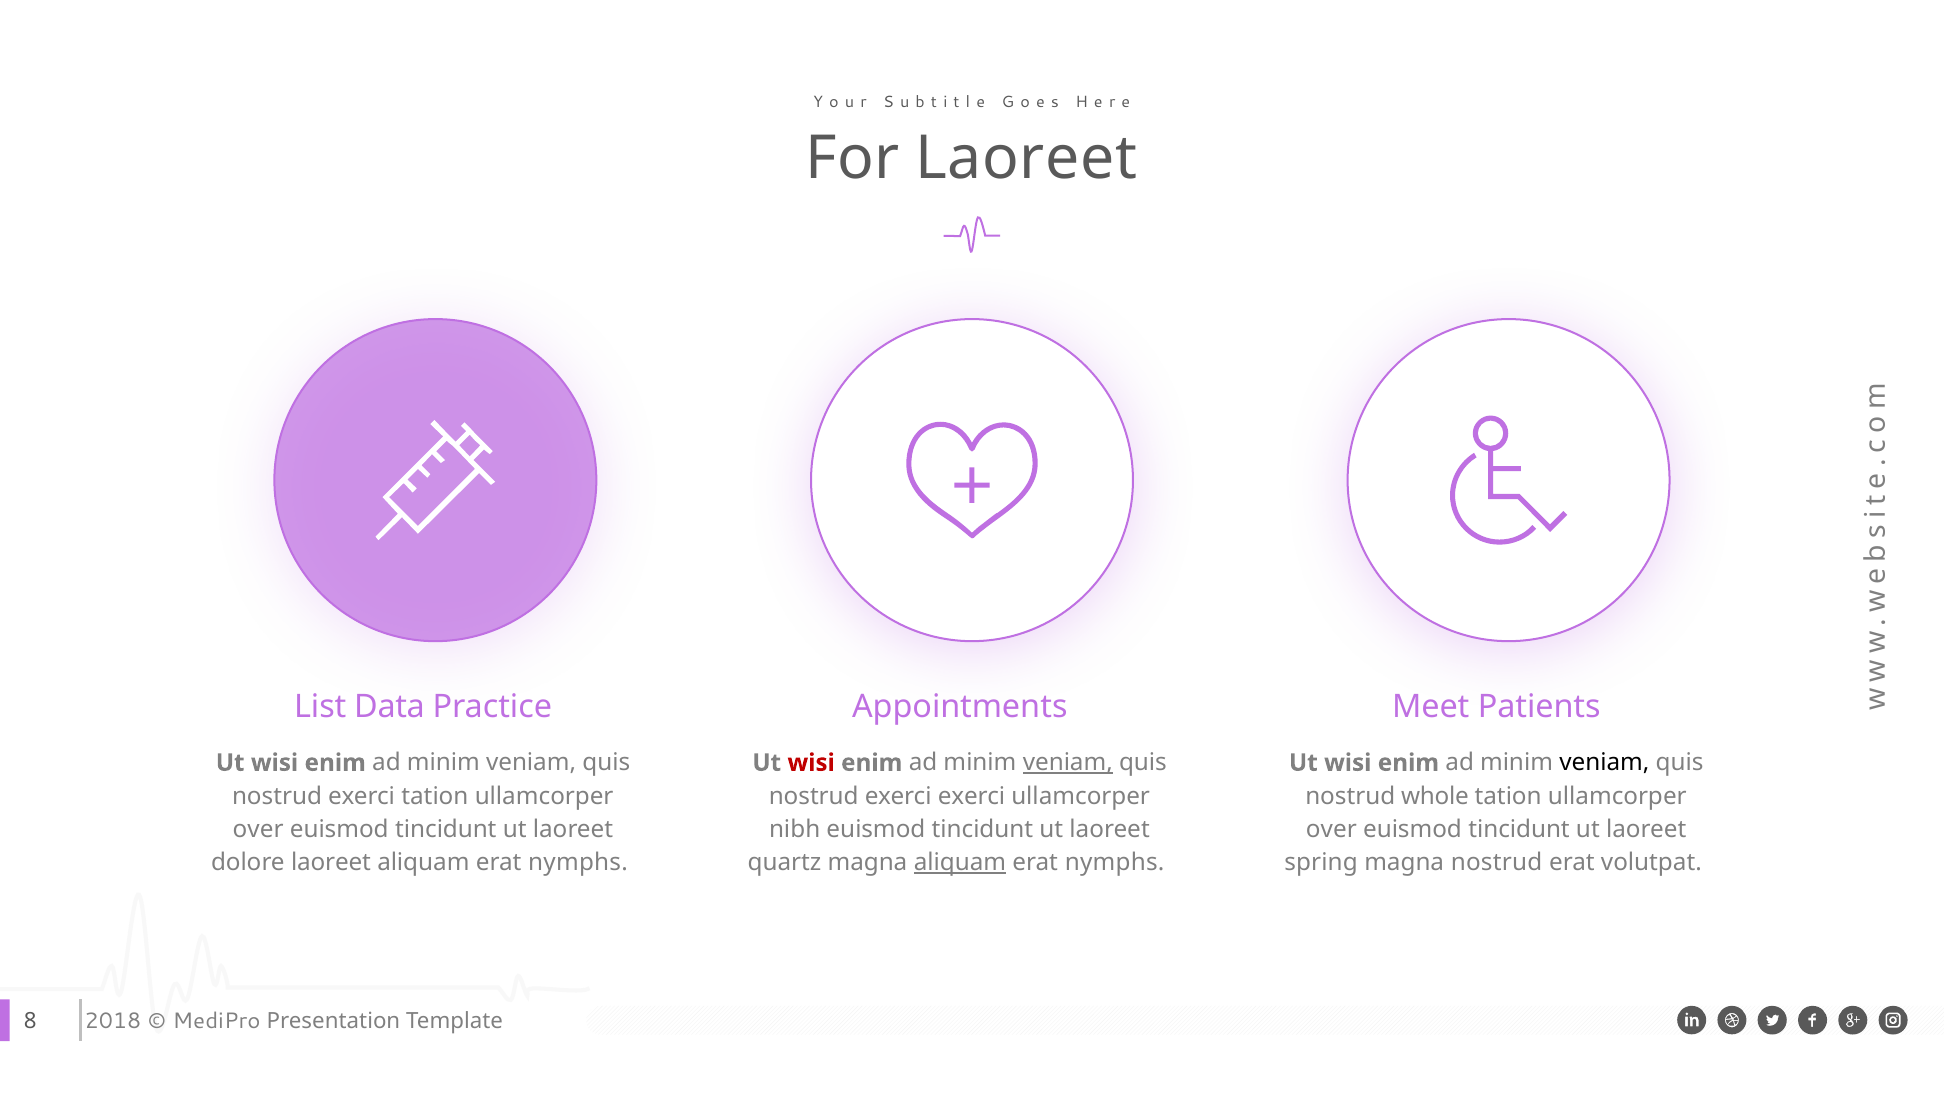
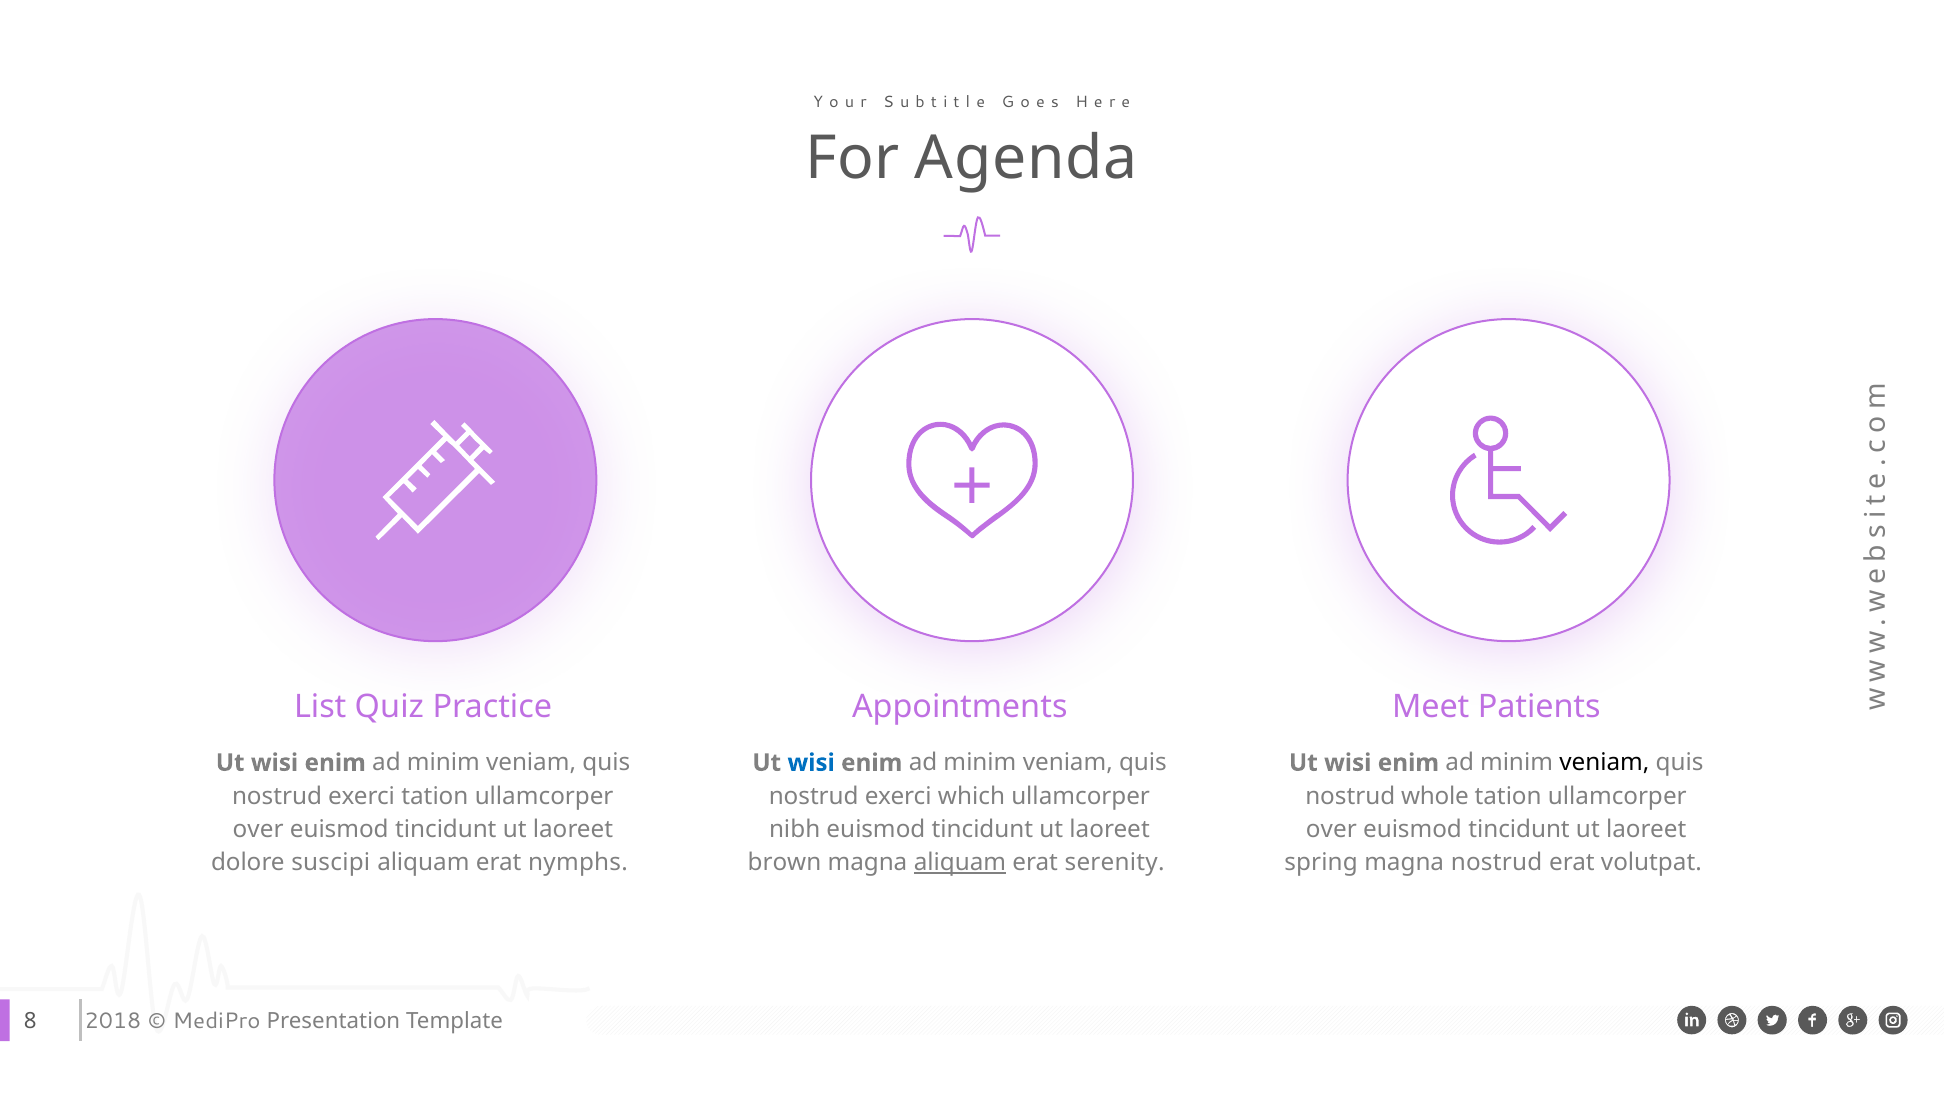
For Laoreet: Laoreet -> Agenda
Data: Data -> Quiz
wisi at (811, 762) colour: red -> blue
veniam at (1068, 762) underline: present -> none
exerci exerci: exerci -> which
dolore laoreet: laoreet -> suscipi
quartz: quartz -> brown
nymphs at (1115, 862): nymphs -> serenity
